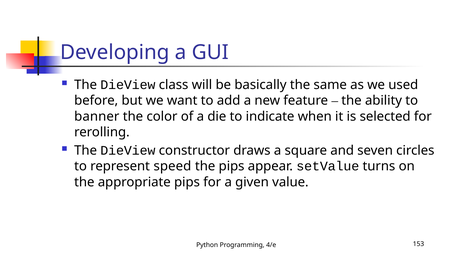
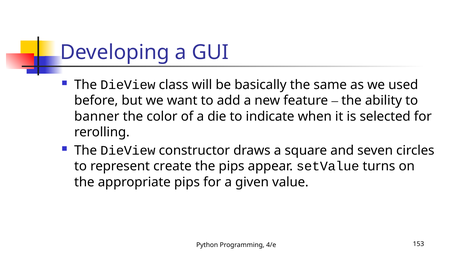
speed: speed -> create
